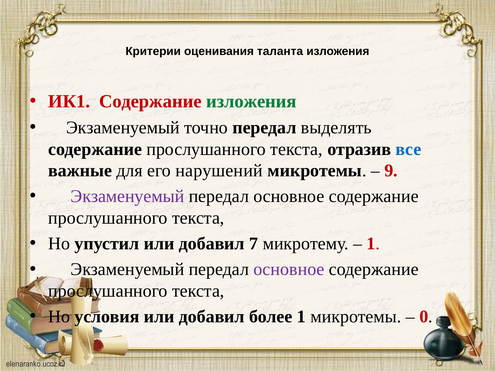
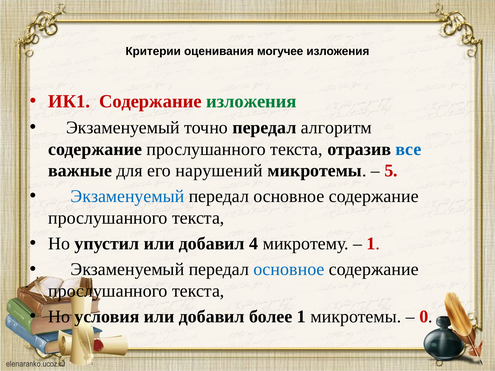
таланта: таланта -> могучее
выделять: выделять -> алгоритм
9: 9 -> 5
Экзаменуемый at (127, 196) colour: purple -> blue
7: 7 -> 4
основное at (289, 270) colour: purple -> blue
